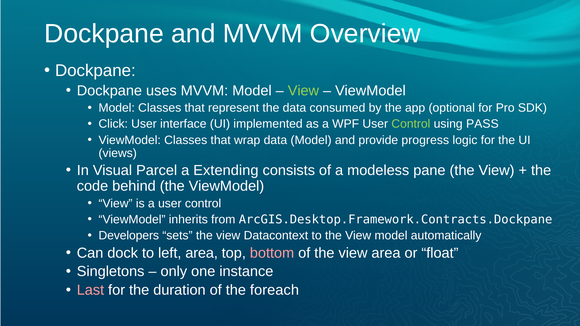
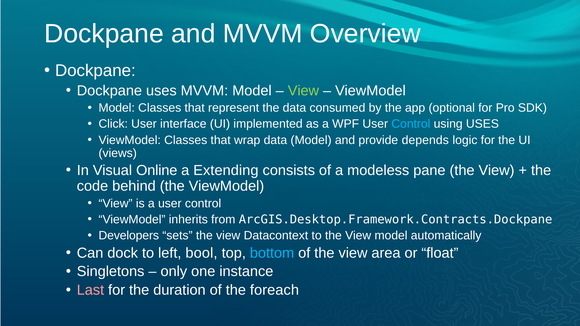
Control at (411, 124) colour: light green -> light blue
using PASS: PASS -> USES
progress: progress -> depends
Parcel: Parcel -> Online
left area: area -> bool
bottom colour: pink -> light blue
